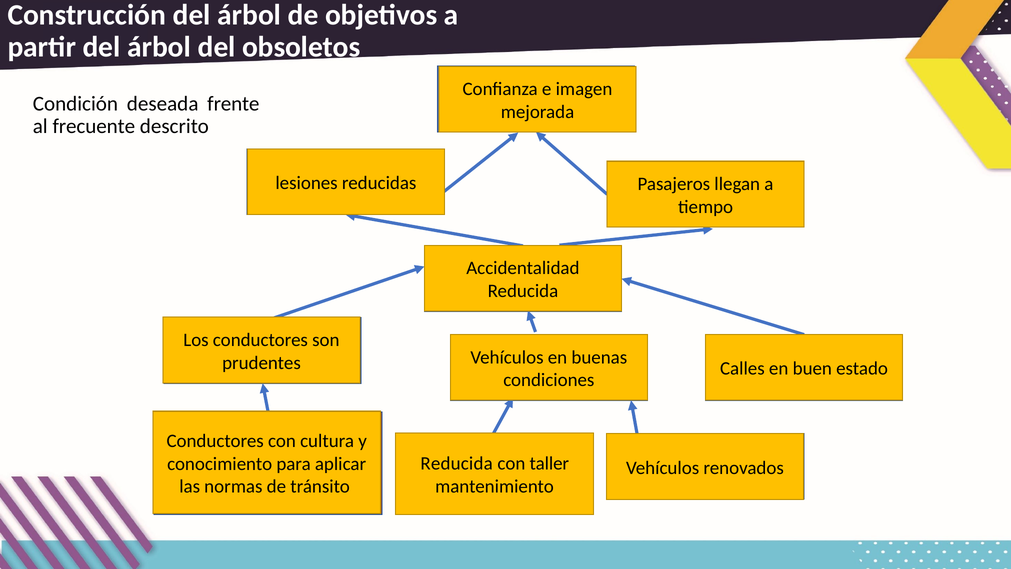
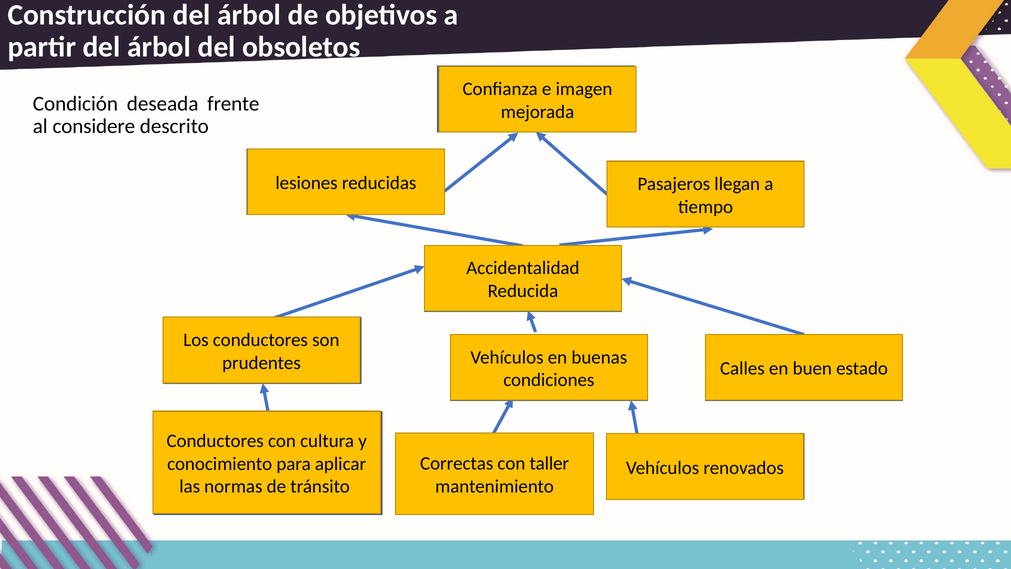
frecuente: frecuente -> considere
Reducida at (457, 463): Reducida -> Correctas
